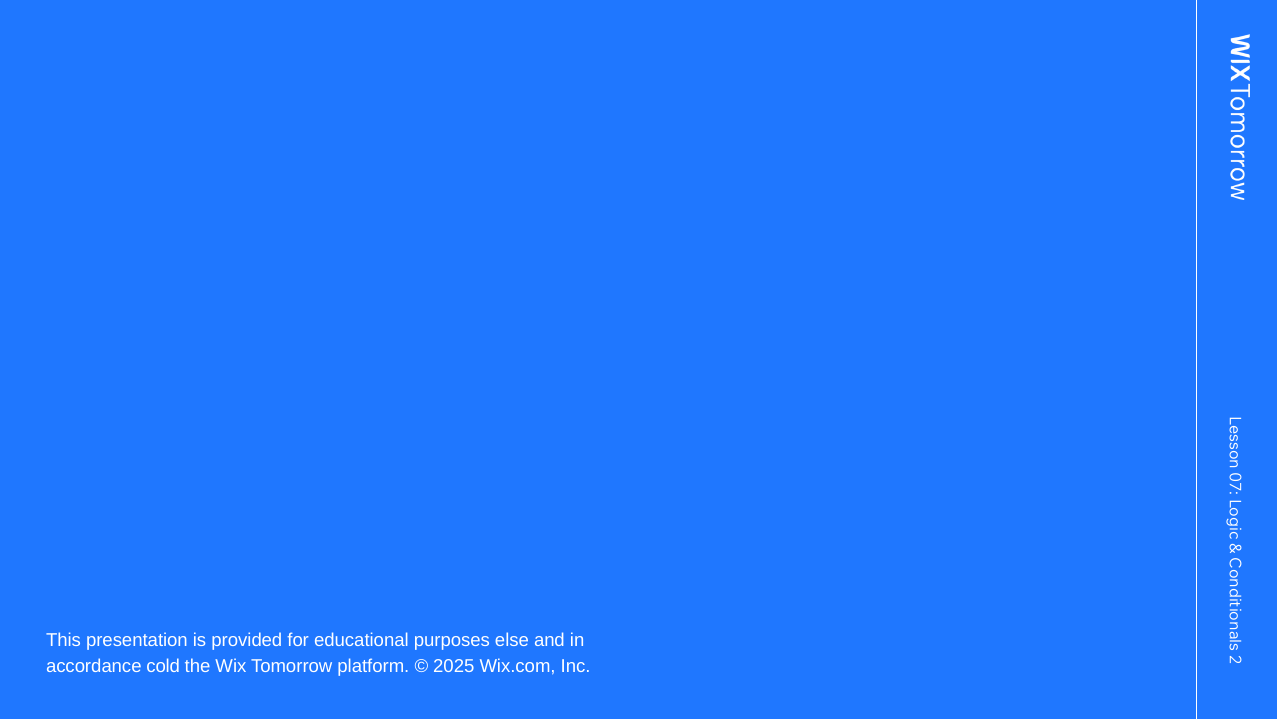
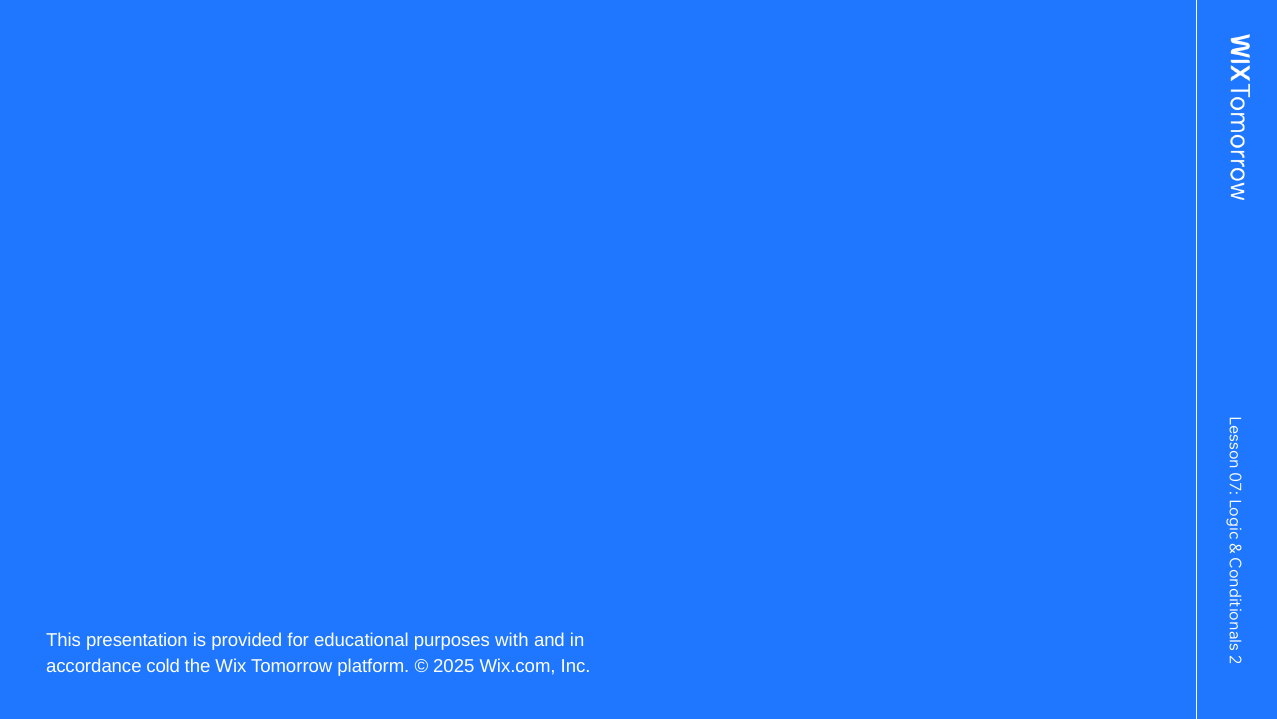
else: else -> with
